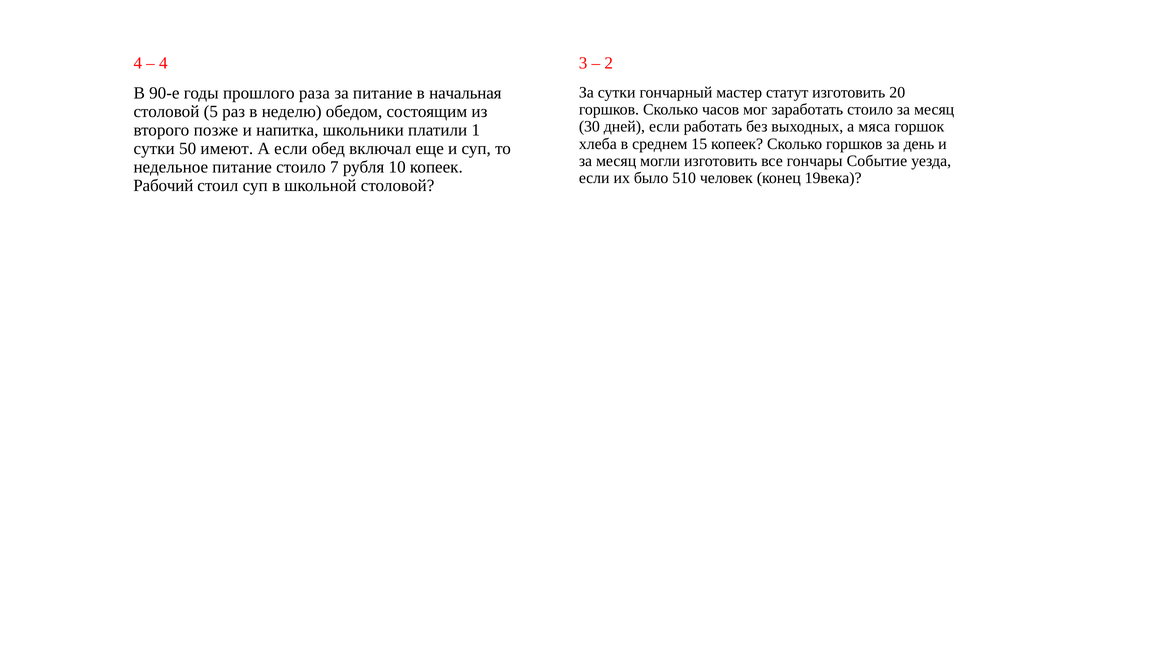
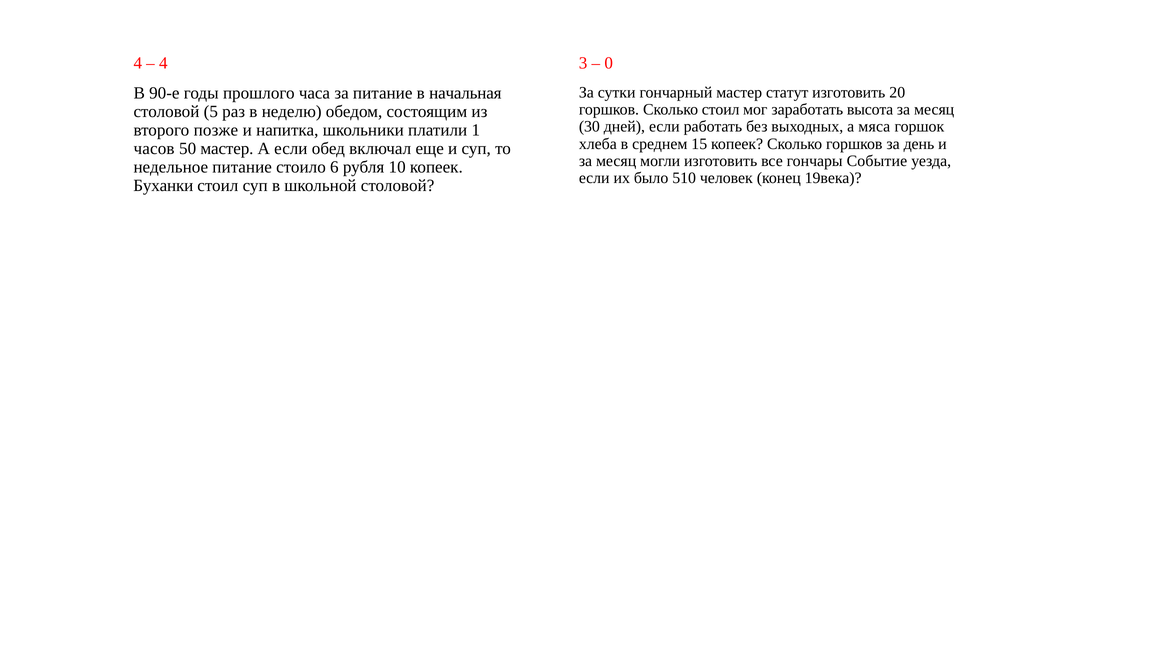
2: 2 -> 0
раза: раза -> часа
Сколько часов: часов -> стоил
заработать стоило: стоило -> высота
сутки at (154, 149): сутки -> часов
50 имеют: имеют -> мастер
7: 7 -> 6
Рабочий: Рабочий -> Буханки
